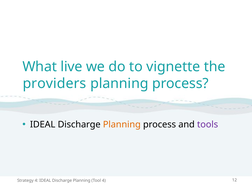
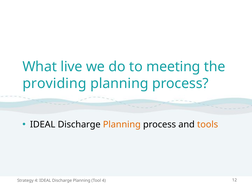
vignette: vignette -> meeting
providers: providers -> providing
tools colour: purple -> orange
